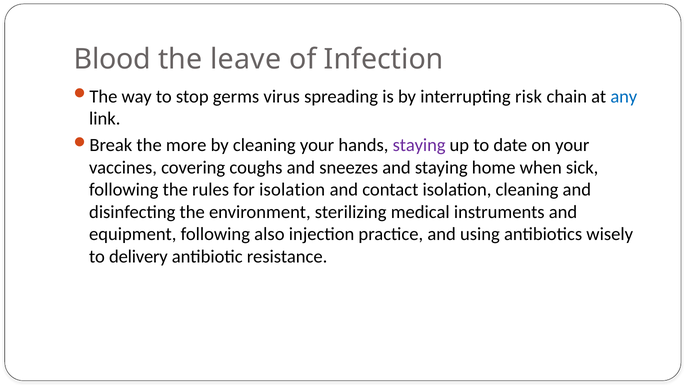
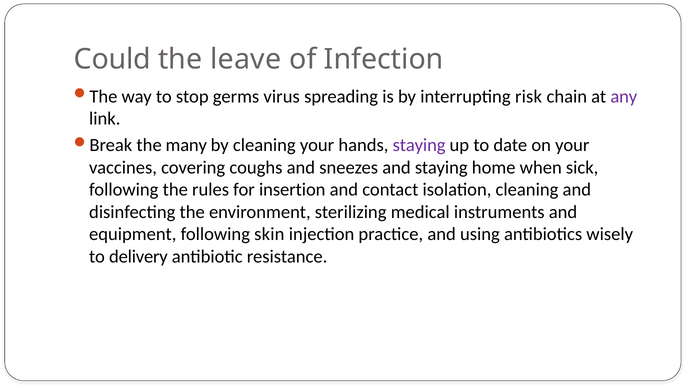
Blood: Blood -> Could
any colour: blue -> purple
more: more -> many
for isolation: isolation -> insertion
also: also -> skin
